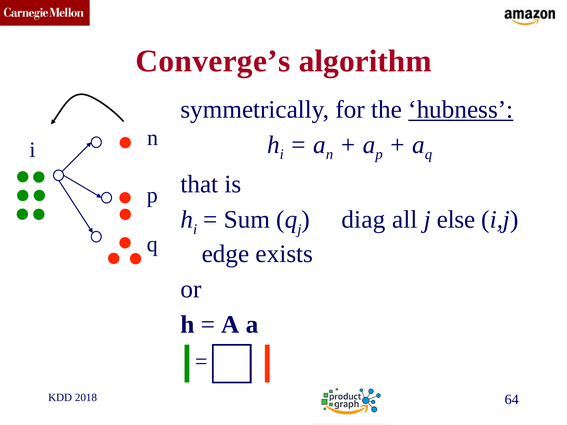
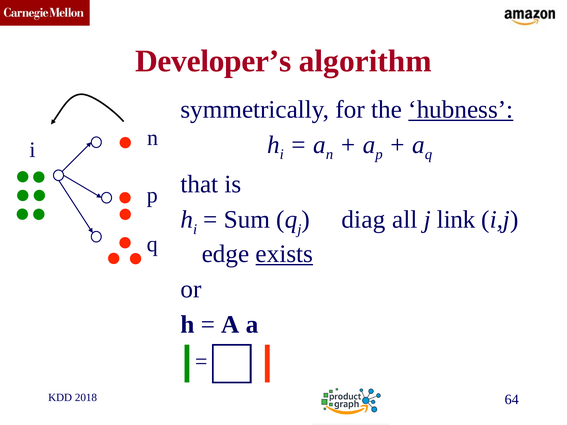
Converge’s: Converge’s -> Developer’s
else: else -> link
exists underline: none -> present
